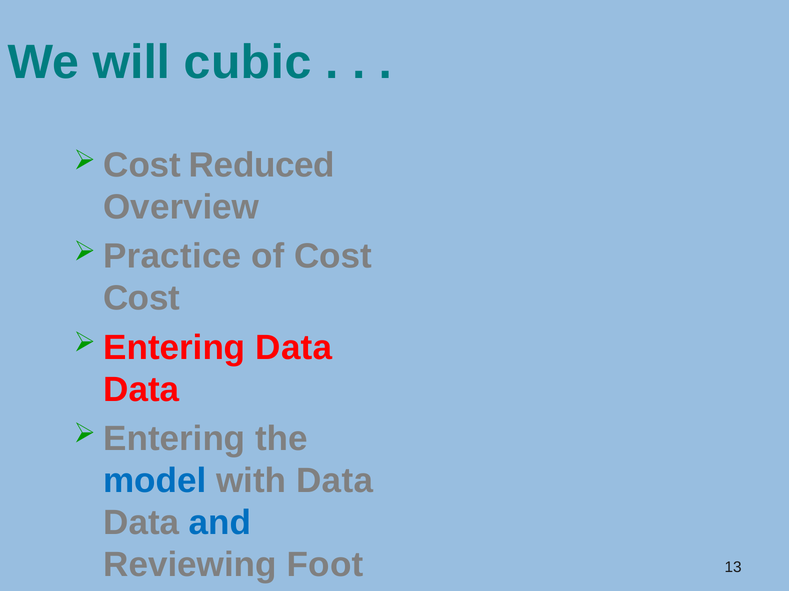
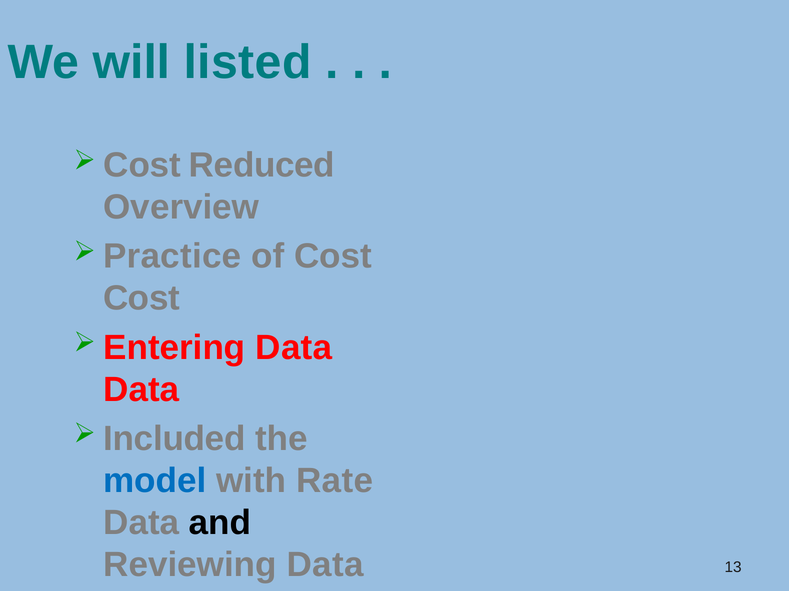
cubic: cubic -> listed
Entering at (174, 439): Entering -> Included
with Data: Data -> Rate
and colour: blue -> black
Reviewing Foot: Foot -> Data
